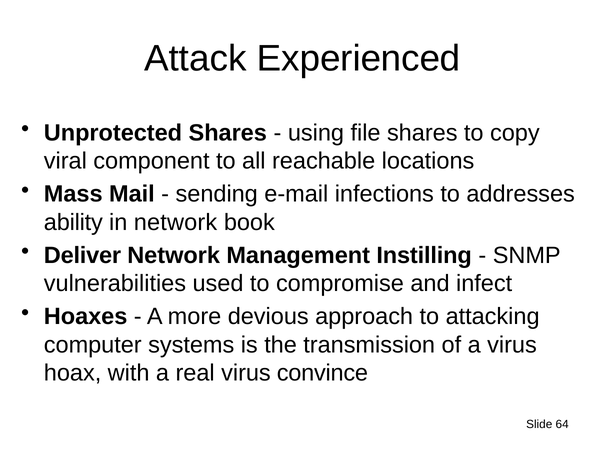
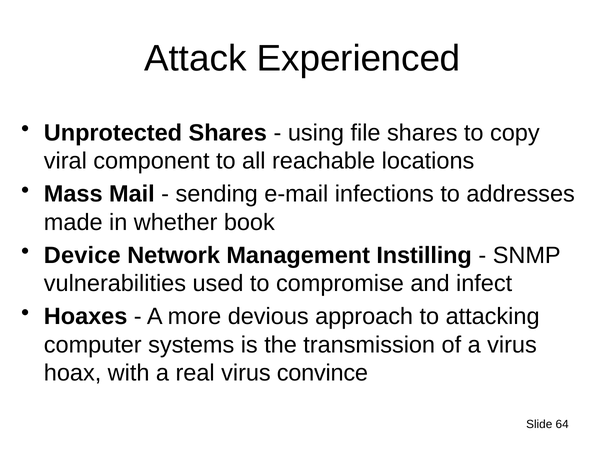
ability: ability -> made
in network: network -> whether
Deliver: Deliver -> Device
